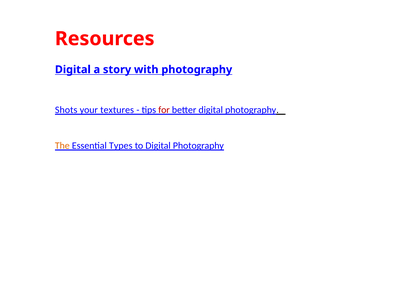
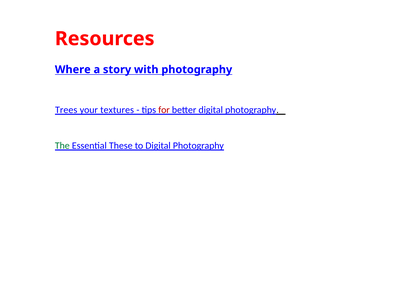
Digital at (73, 70): Digital -> Where
Shots: Shots -> Trees
The colour: orange -> green
Types: Types -> These
